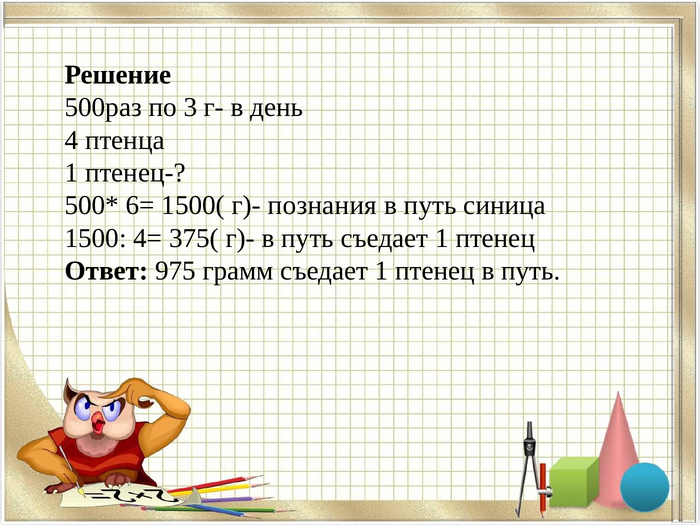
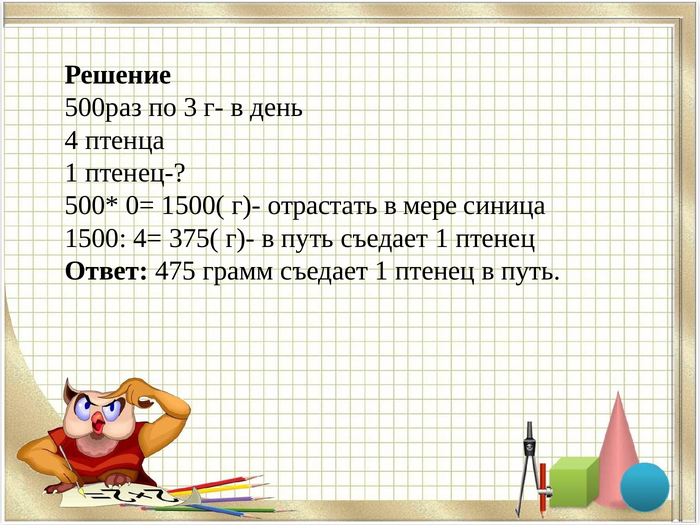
6=: 6= -> 0=
познания: познания -> отрастать
путь at (430, 205): путь -> мере
975: 975 -> 475
